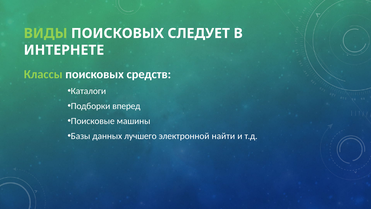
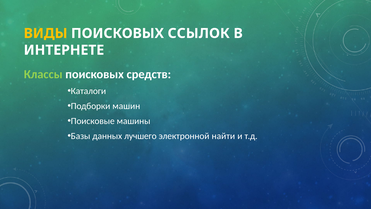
ВИДЫ colour: light green -> yellow
СЛЕДУЕТ: СЛЕДУЕТ -> ССЫЛОК
вперед: вперед -> машин
